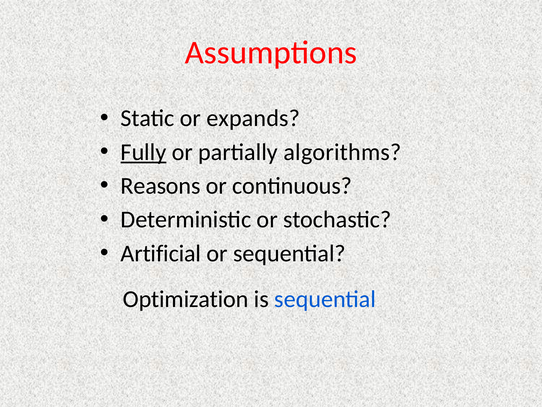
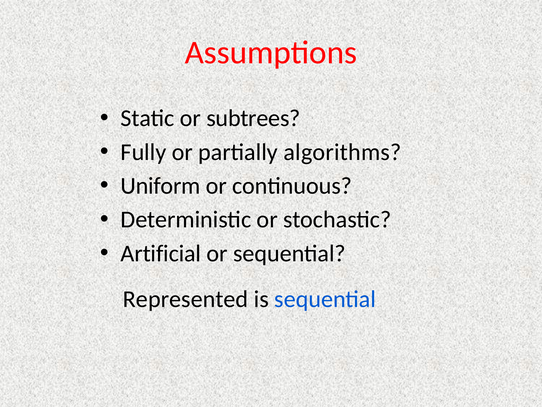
expands: expands -> subtrees
Fully underline: present -> none
Reasons: Reasons -> Uniform
Optimization: Optimization -> Represented
